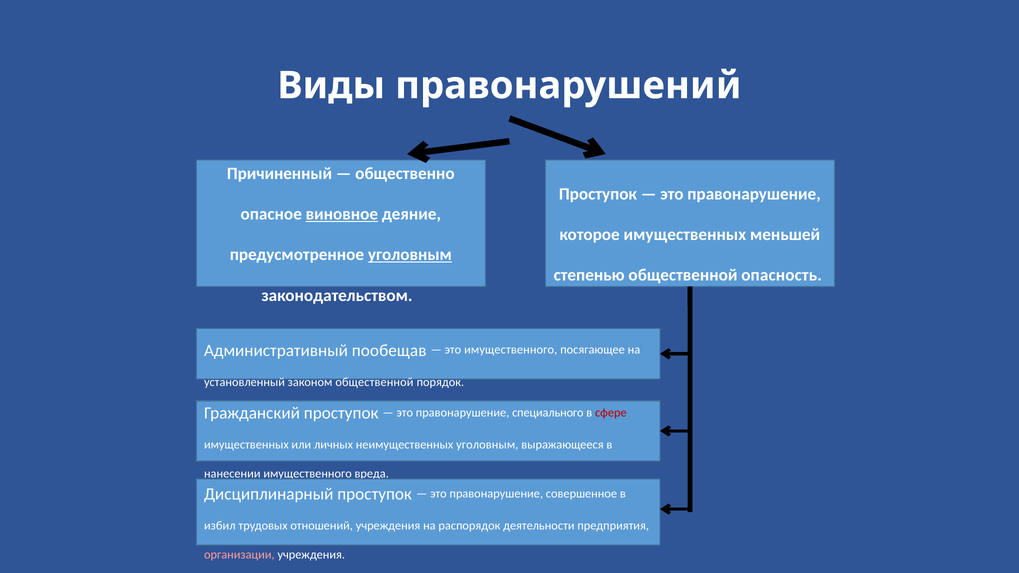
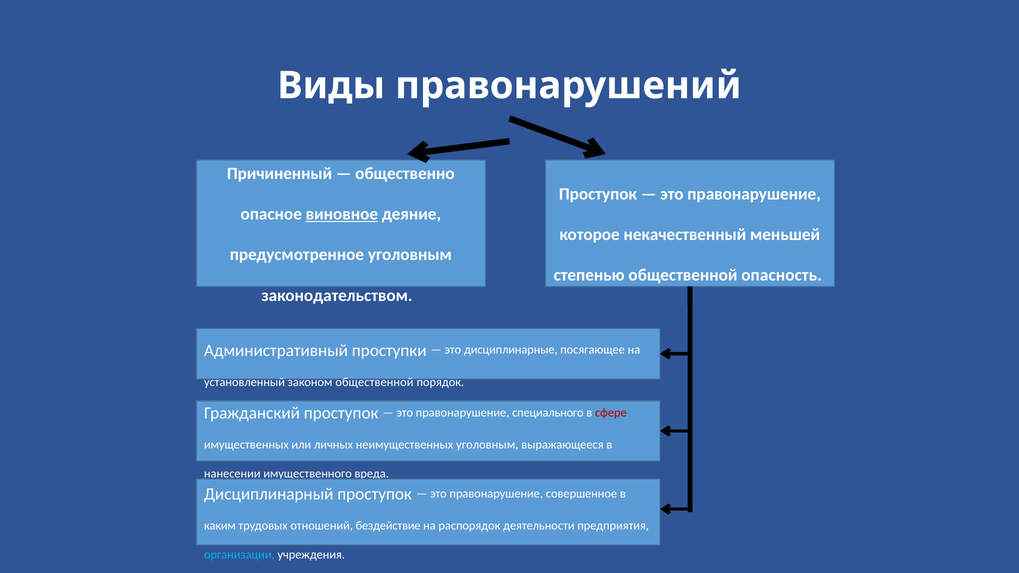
которое имущественных: имущественных -> некачественный
уголовным at (410, 255) underline: present -> none
пообещав: пообещав -> проступки
это имущественного: имущественного -> дисциплинарные
избил: избил -> каким
отношений учреждения: учреждения -> бездействие
организации colour: pink -> light blue
